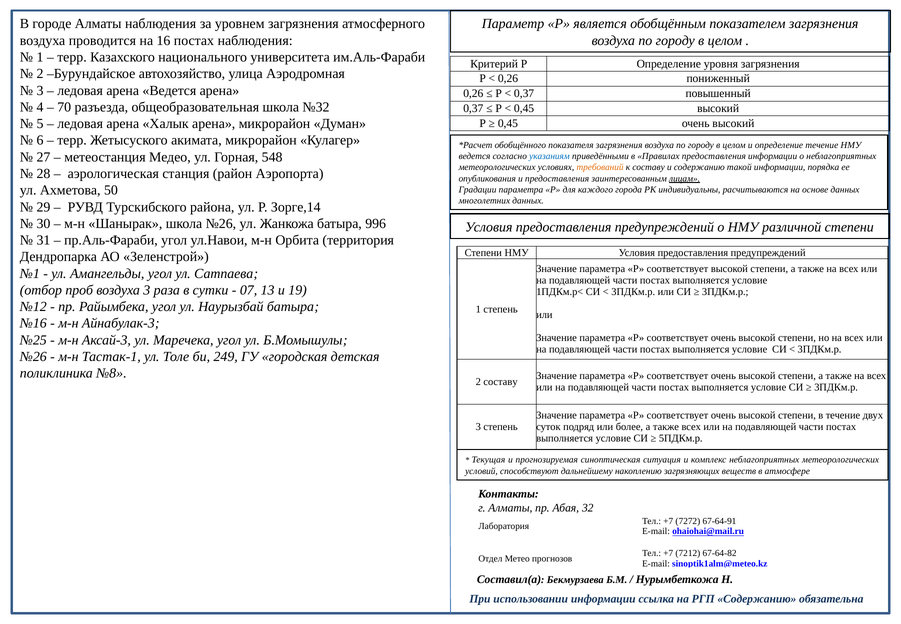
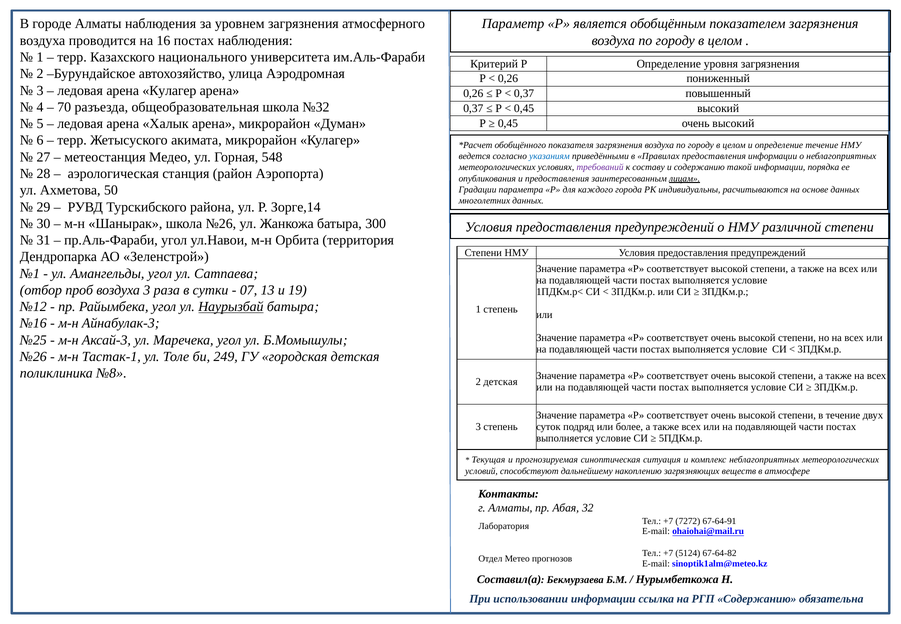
арена Ведется: Ведется -> Кулагер
требований colour: orange -> purple
996: 996 -> 300
Наурызбай underline: none -> present
2 составу: составу -> детская
7212: 7212 -> 5124
